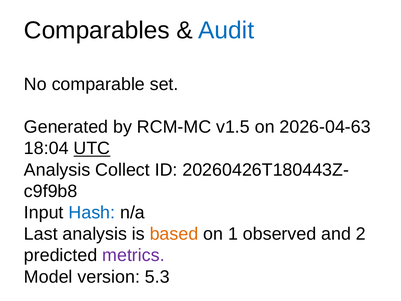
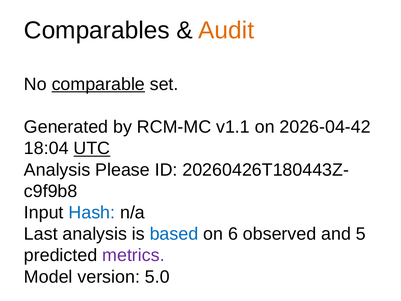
Audit colour: blue -> orange
comparable underline: none -> present
v1.5: v1.5 -> v1.1
2026-04-63: 2026-04-63 -> 2026-04-42
Collect: Collect -> Please
based colour: orange -> blue
1: 1 -> 6
2: 2 -> 5
5.3: 5.3 -> 5.0
